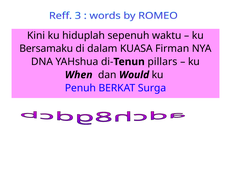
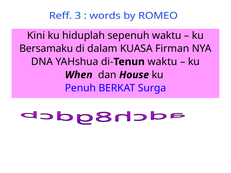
pillars at (162, 62): pillars -> waktu
Would: Would -> House
